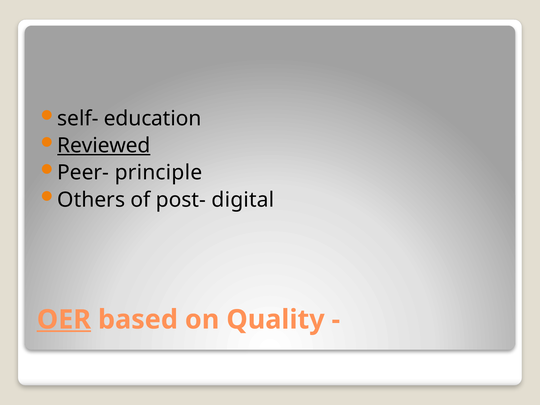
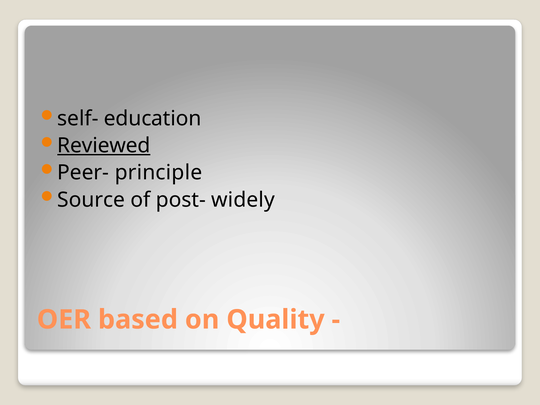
Others: Others -> Source
digital: digital -> widely
OER underline: present -> none
